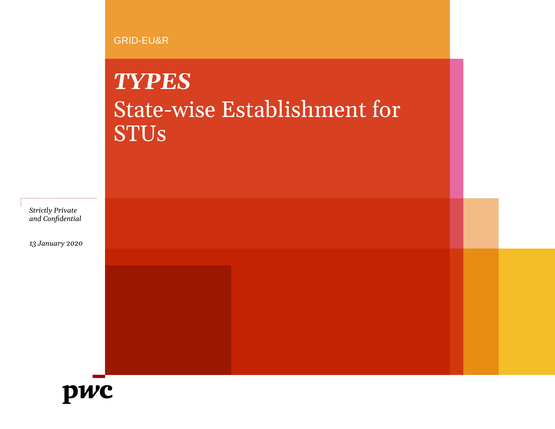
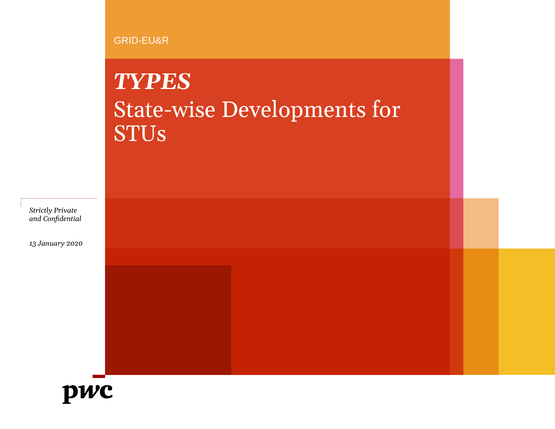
Establishment: Establishment -> Developments
